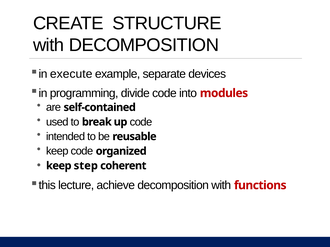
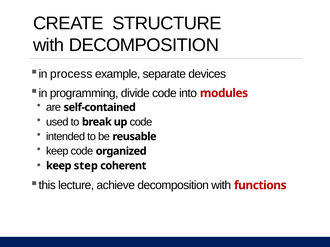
execute: execute -> process
